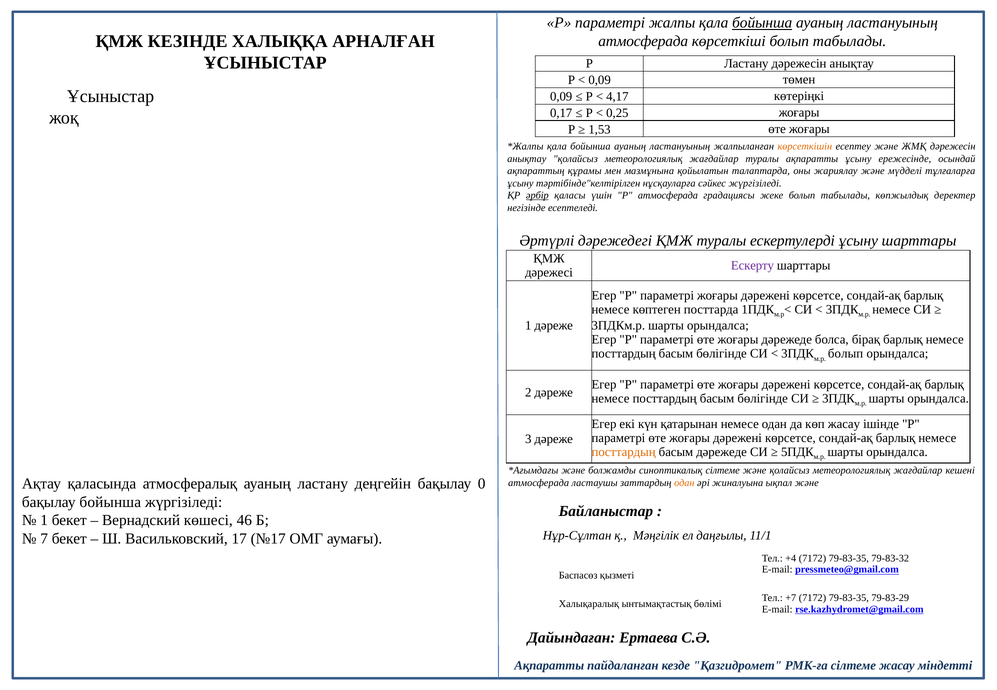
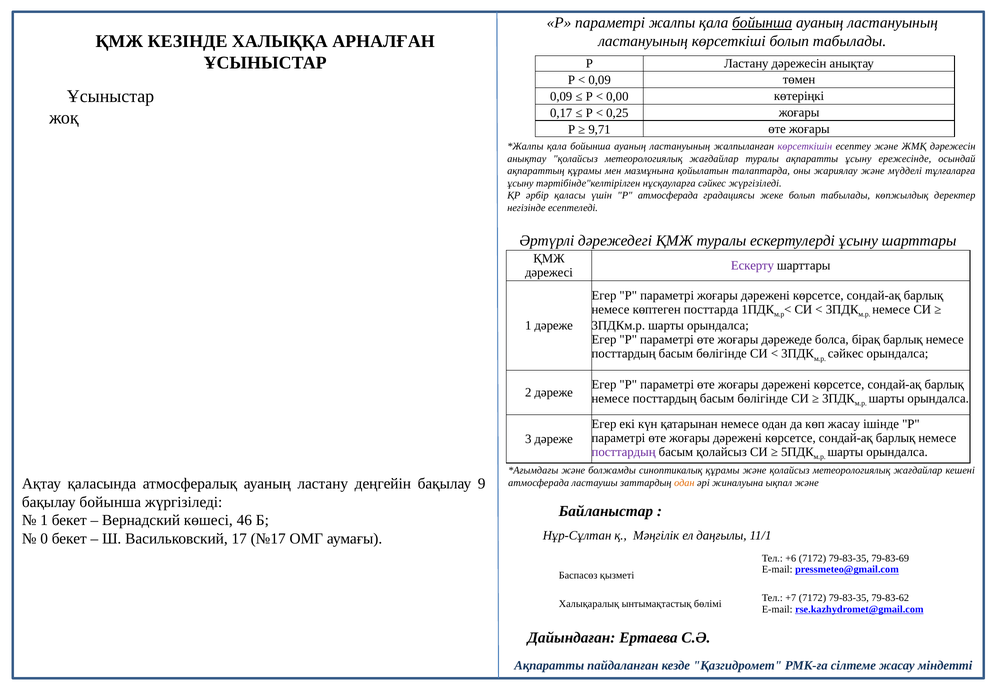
атмосферада at (643, 41): атмосферада -> ластануының
4,17: 4,17 -> 0,00
1,53: 1,53 -> 9,71
көрсеткішін colour: orange -> purple
әрбір underline: present -> none
болып at (846, 354): болып -> сәйкес
посттардың at (624, 452) colour: orange -> purple
басым дәрежеде: дәрежеде -> қолайсыз
синоптикалық сілтеме: сілтеме -> құрамы
0: 0 -> 9
7: 7 -> 0
+4: +4 -> +6
79-83-32: 79-83-32 -> 79-83-69
79-83-29: 79-83-29 -> 79-83-62
